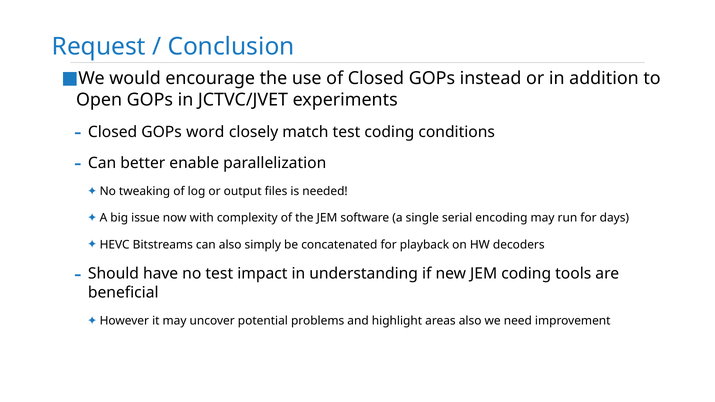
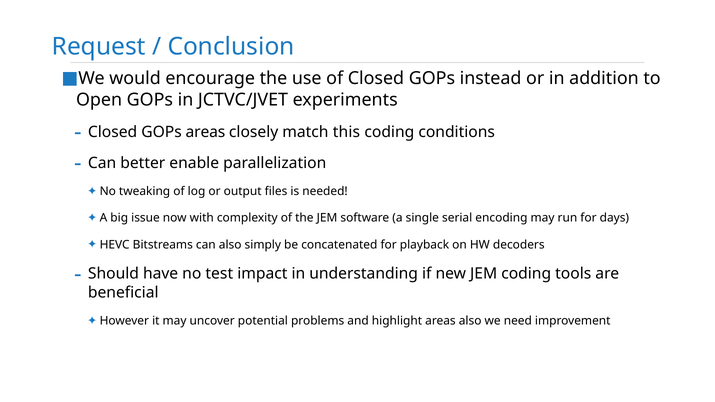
GOPs word: word -> areas
match test: test -> this
